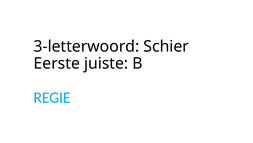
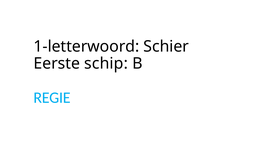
3-letterwoord: 3-letterwoord -> 1-letterwoord
juiste: juiste -> schip
